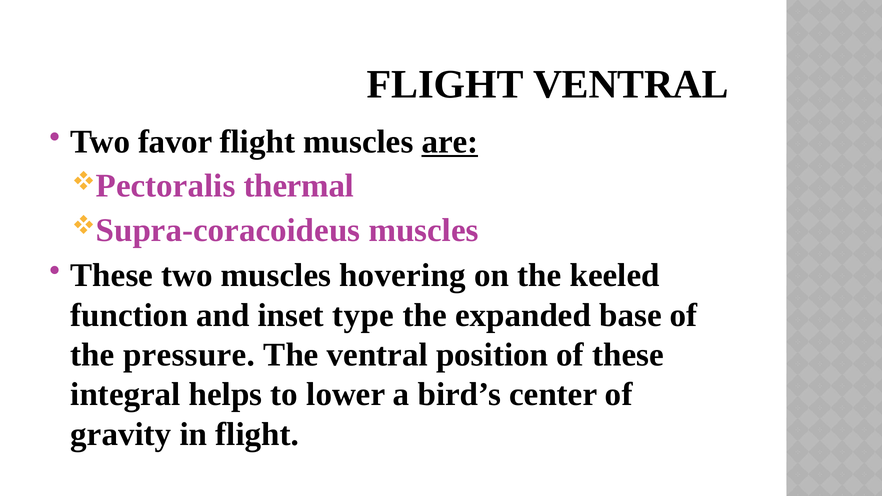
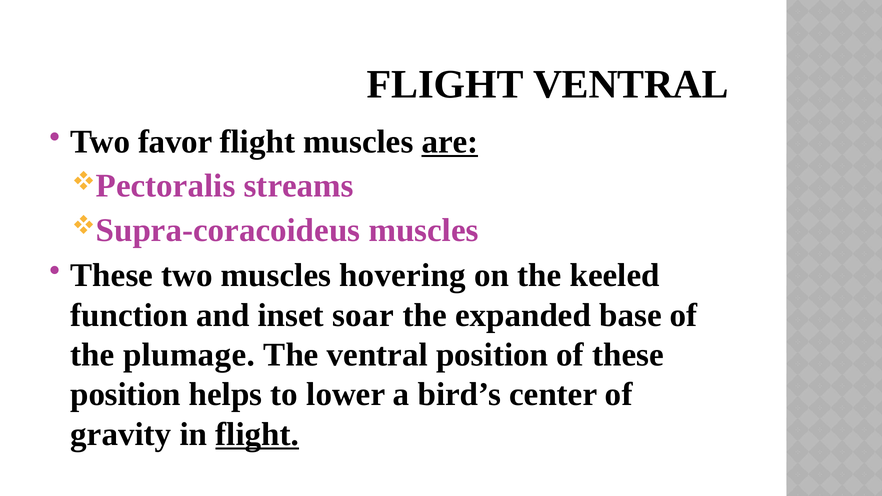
thermal: thermal -> streams
type: type -> soar
pressure: pressure -> plumage
integral at (125, 395): integral -> position
flight at (257, 434) underline: none -> present
